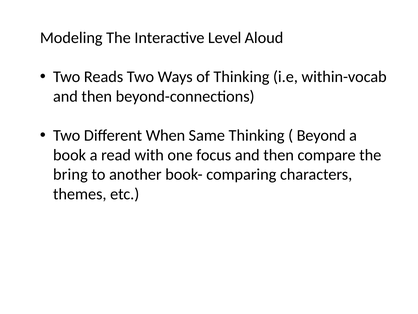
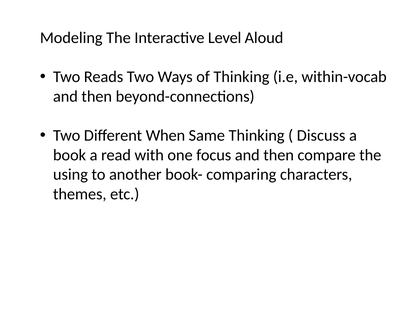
Beyond: Beyond -> Discuss
bring: bring -> using
